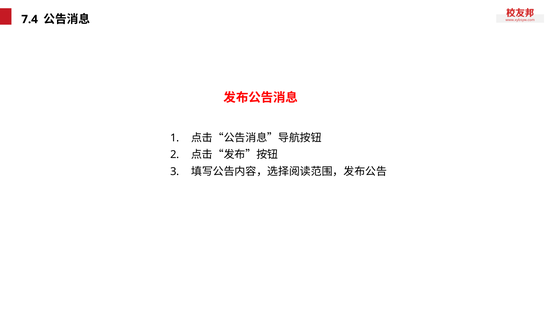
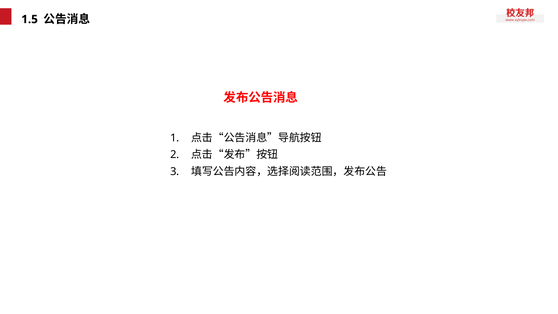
7.4: 7.4 -> 1.5
